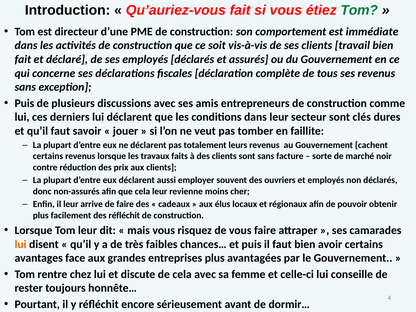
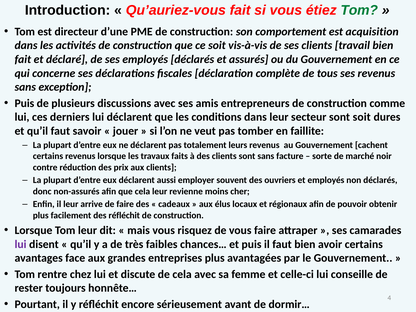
immédiate: immédiate -> acquisition
sont clés: clés -> soit
lui at (21, 244) colour: orange -> purple
